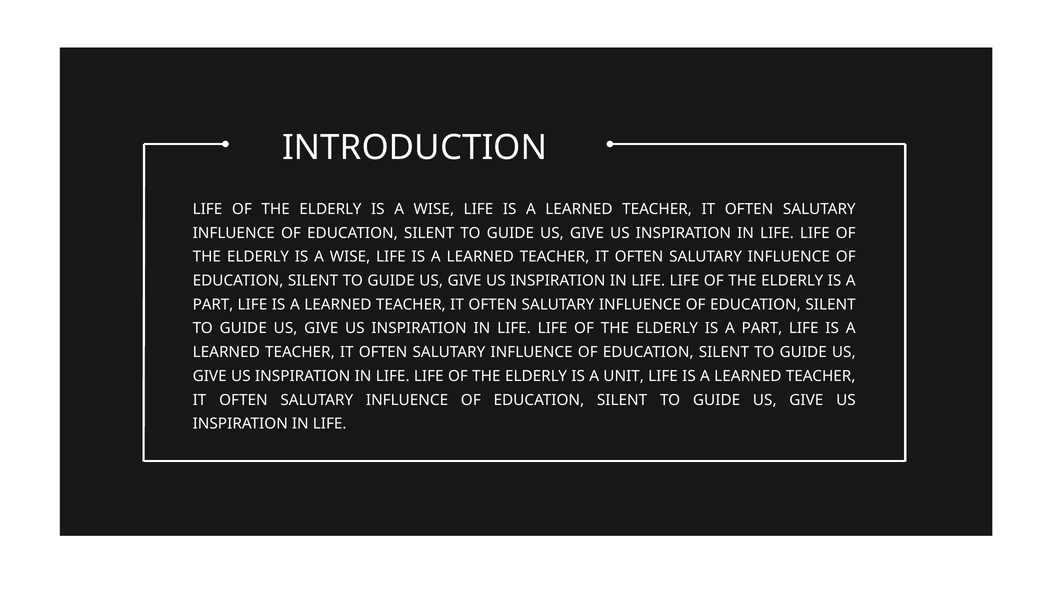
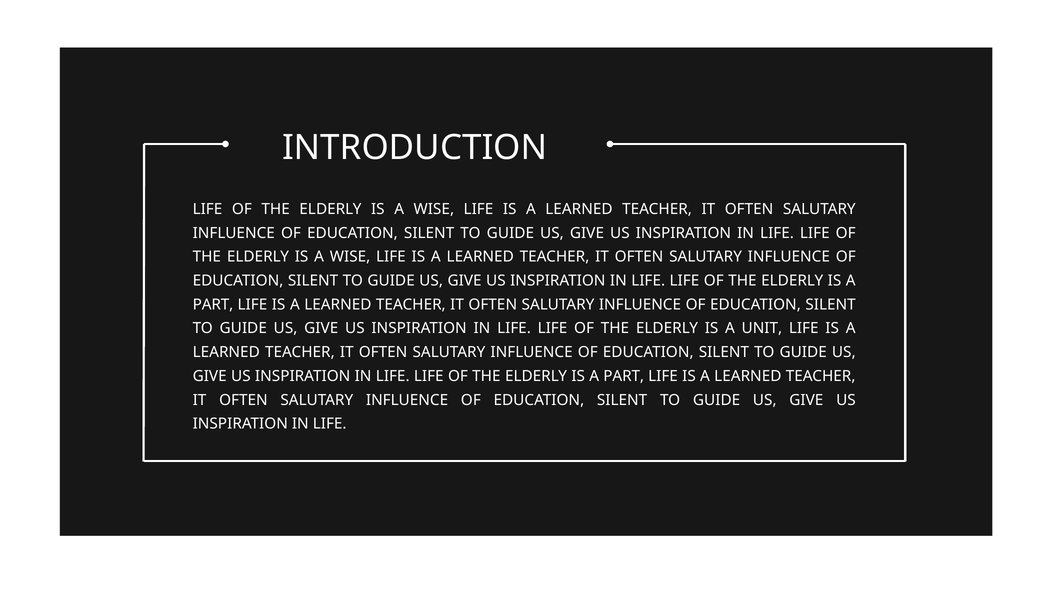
PART at (762, 328): PART -> UNIT
UNIT at (624, 376): UNIT -> PART
